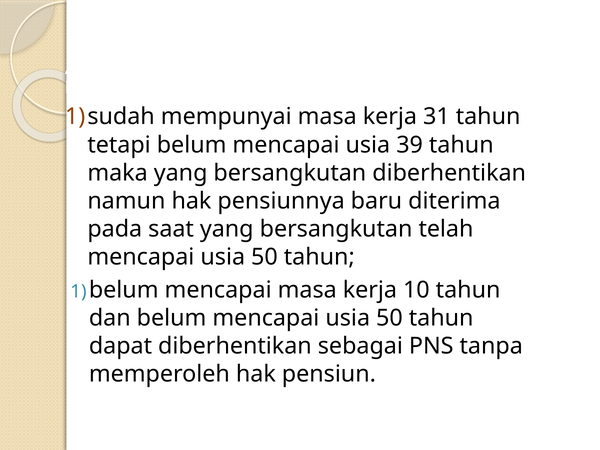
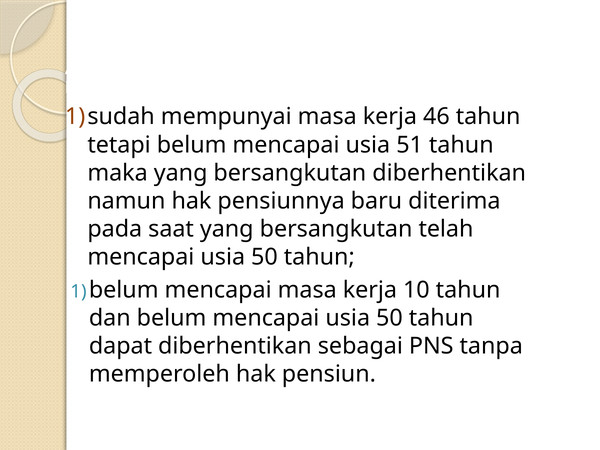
31: 31 -> 46
39: 39 -> 51
